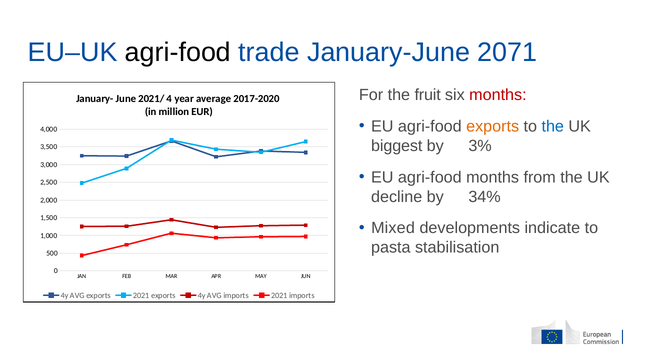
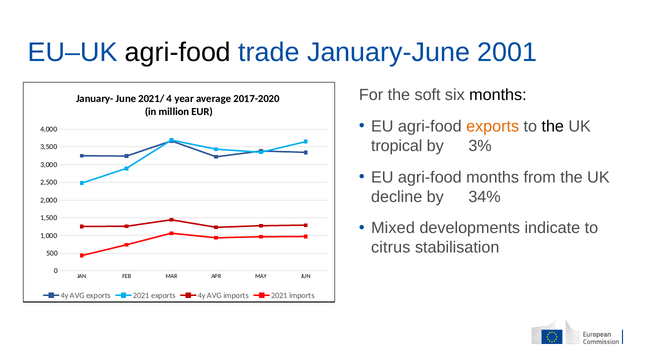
2071: 2071 -> 2001
fruit: fruit -> soft
months at (498, 95) colour: red -> black
the at (553, 127) colour: blue -> black
biggest: biggest -> tropical
pasta: pasta -> citrus
